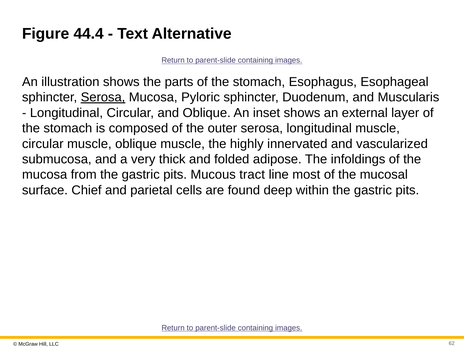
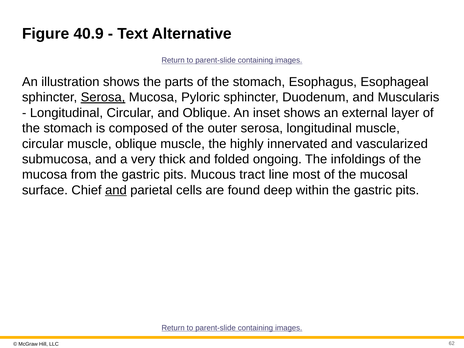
44.4: 44.4 -> 40.9
adipose: adipose -> ongoing
and at (116, 190) underline: none -> present
